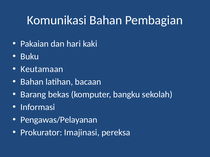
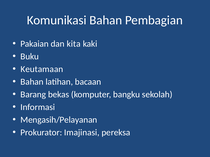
hari: hari -> kita
Pengawas/Pelayanan: Pengawas/Pelayanan -> Mengasih/Pelayanan
